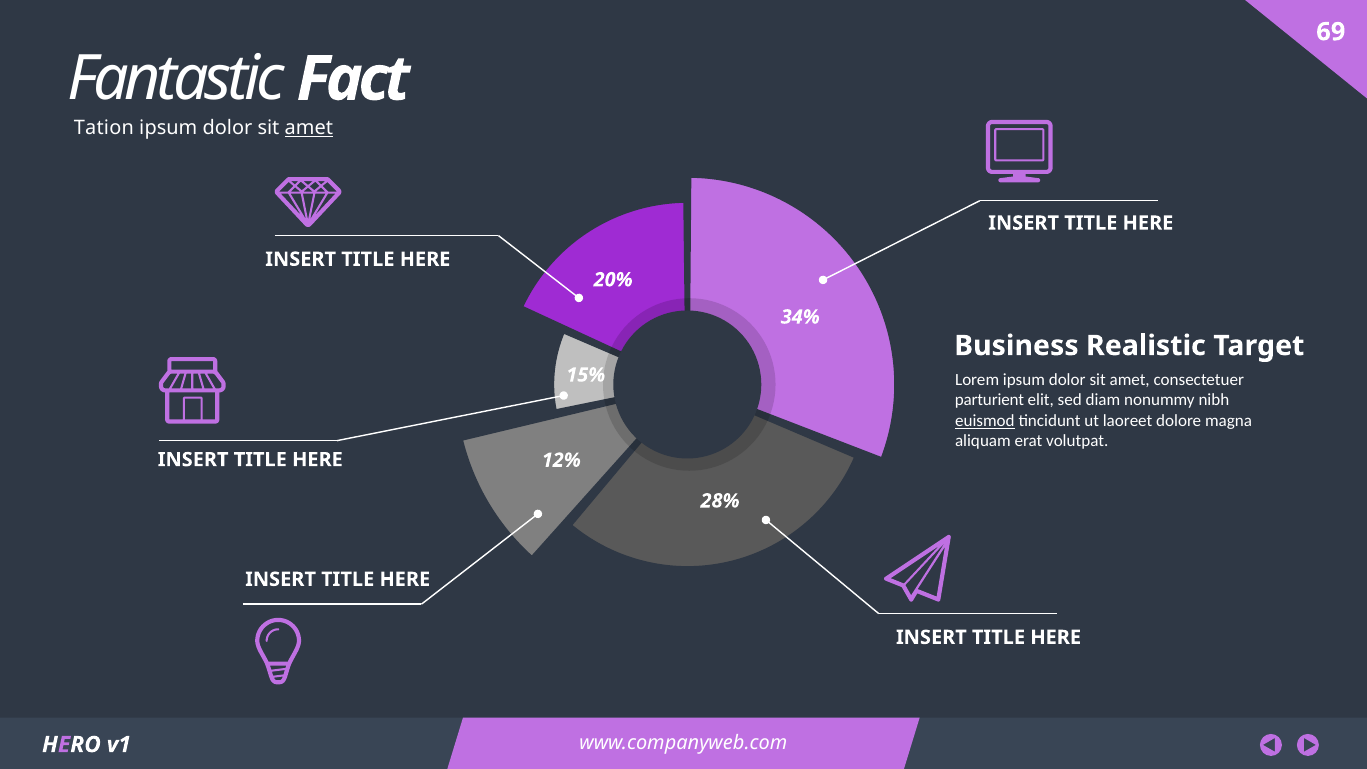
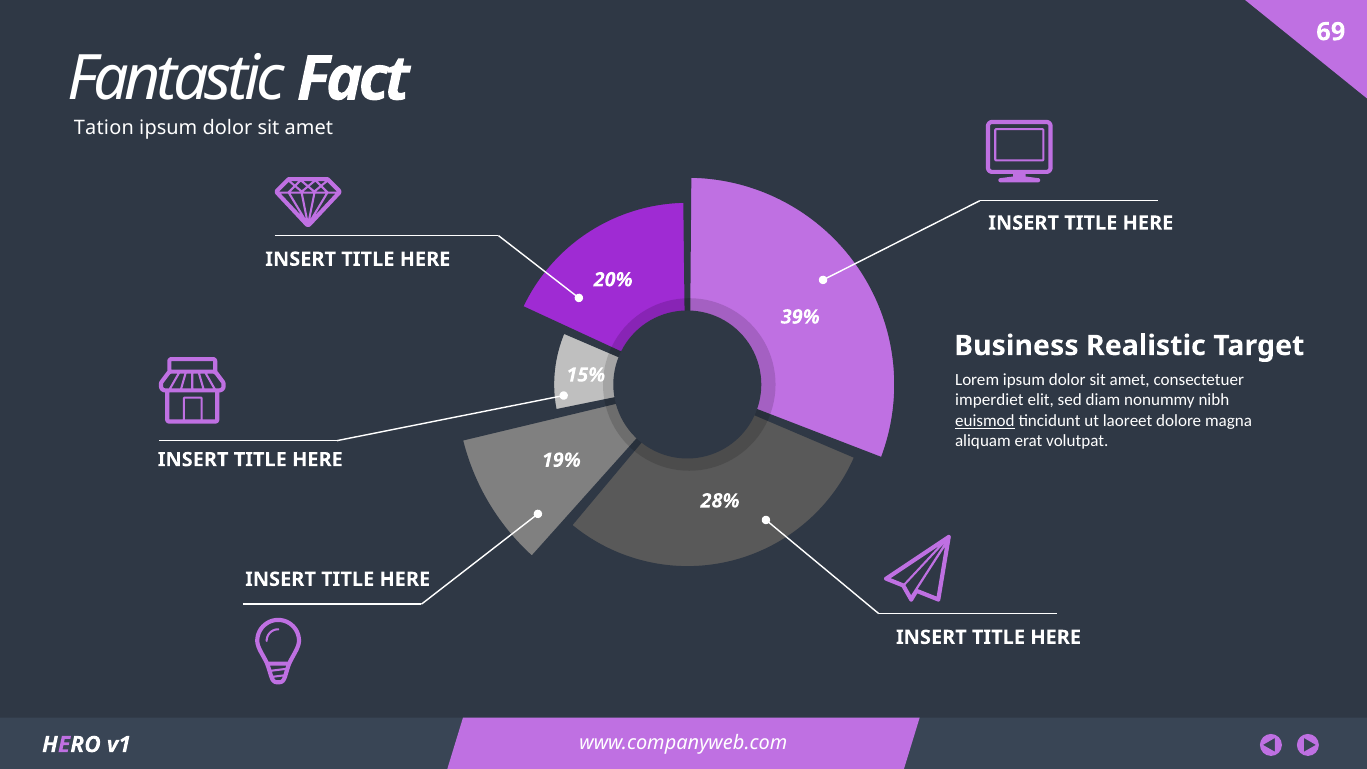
amet at (309, 128) underline: present -> none
34%: 34% -> 39%
parturient: parturient -> imperdiet
12%: 12% -> 19%
